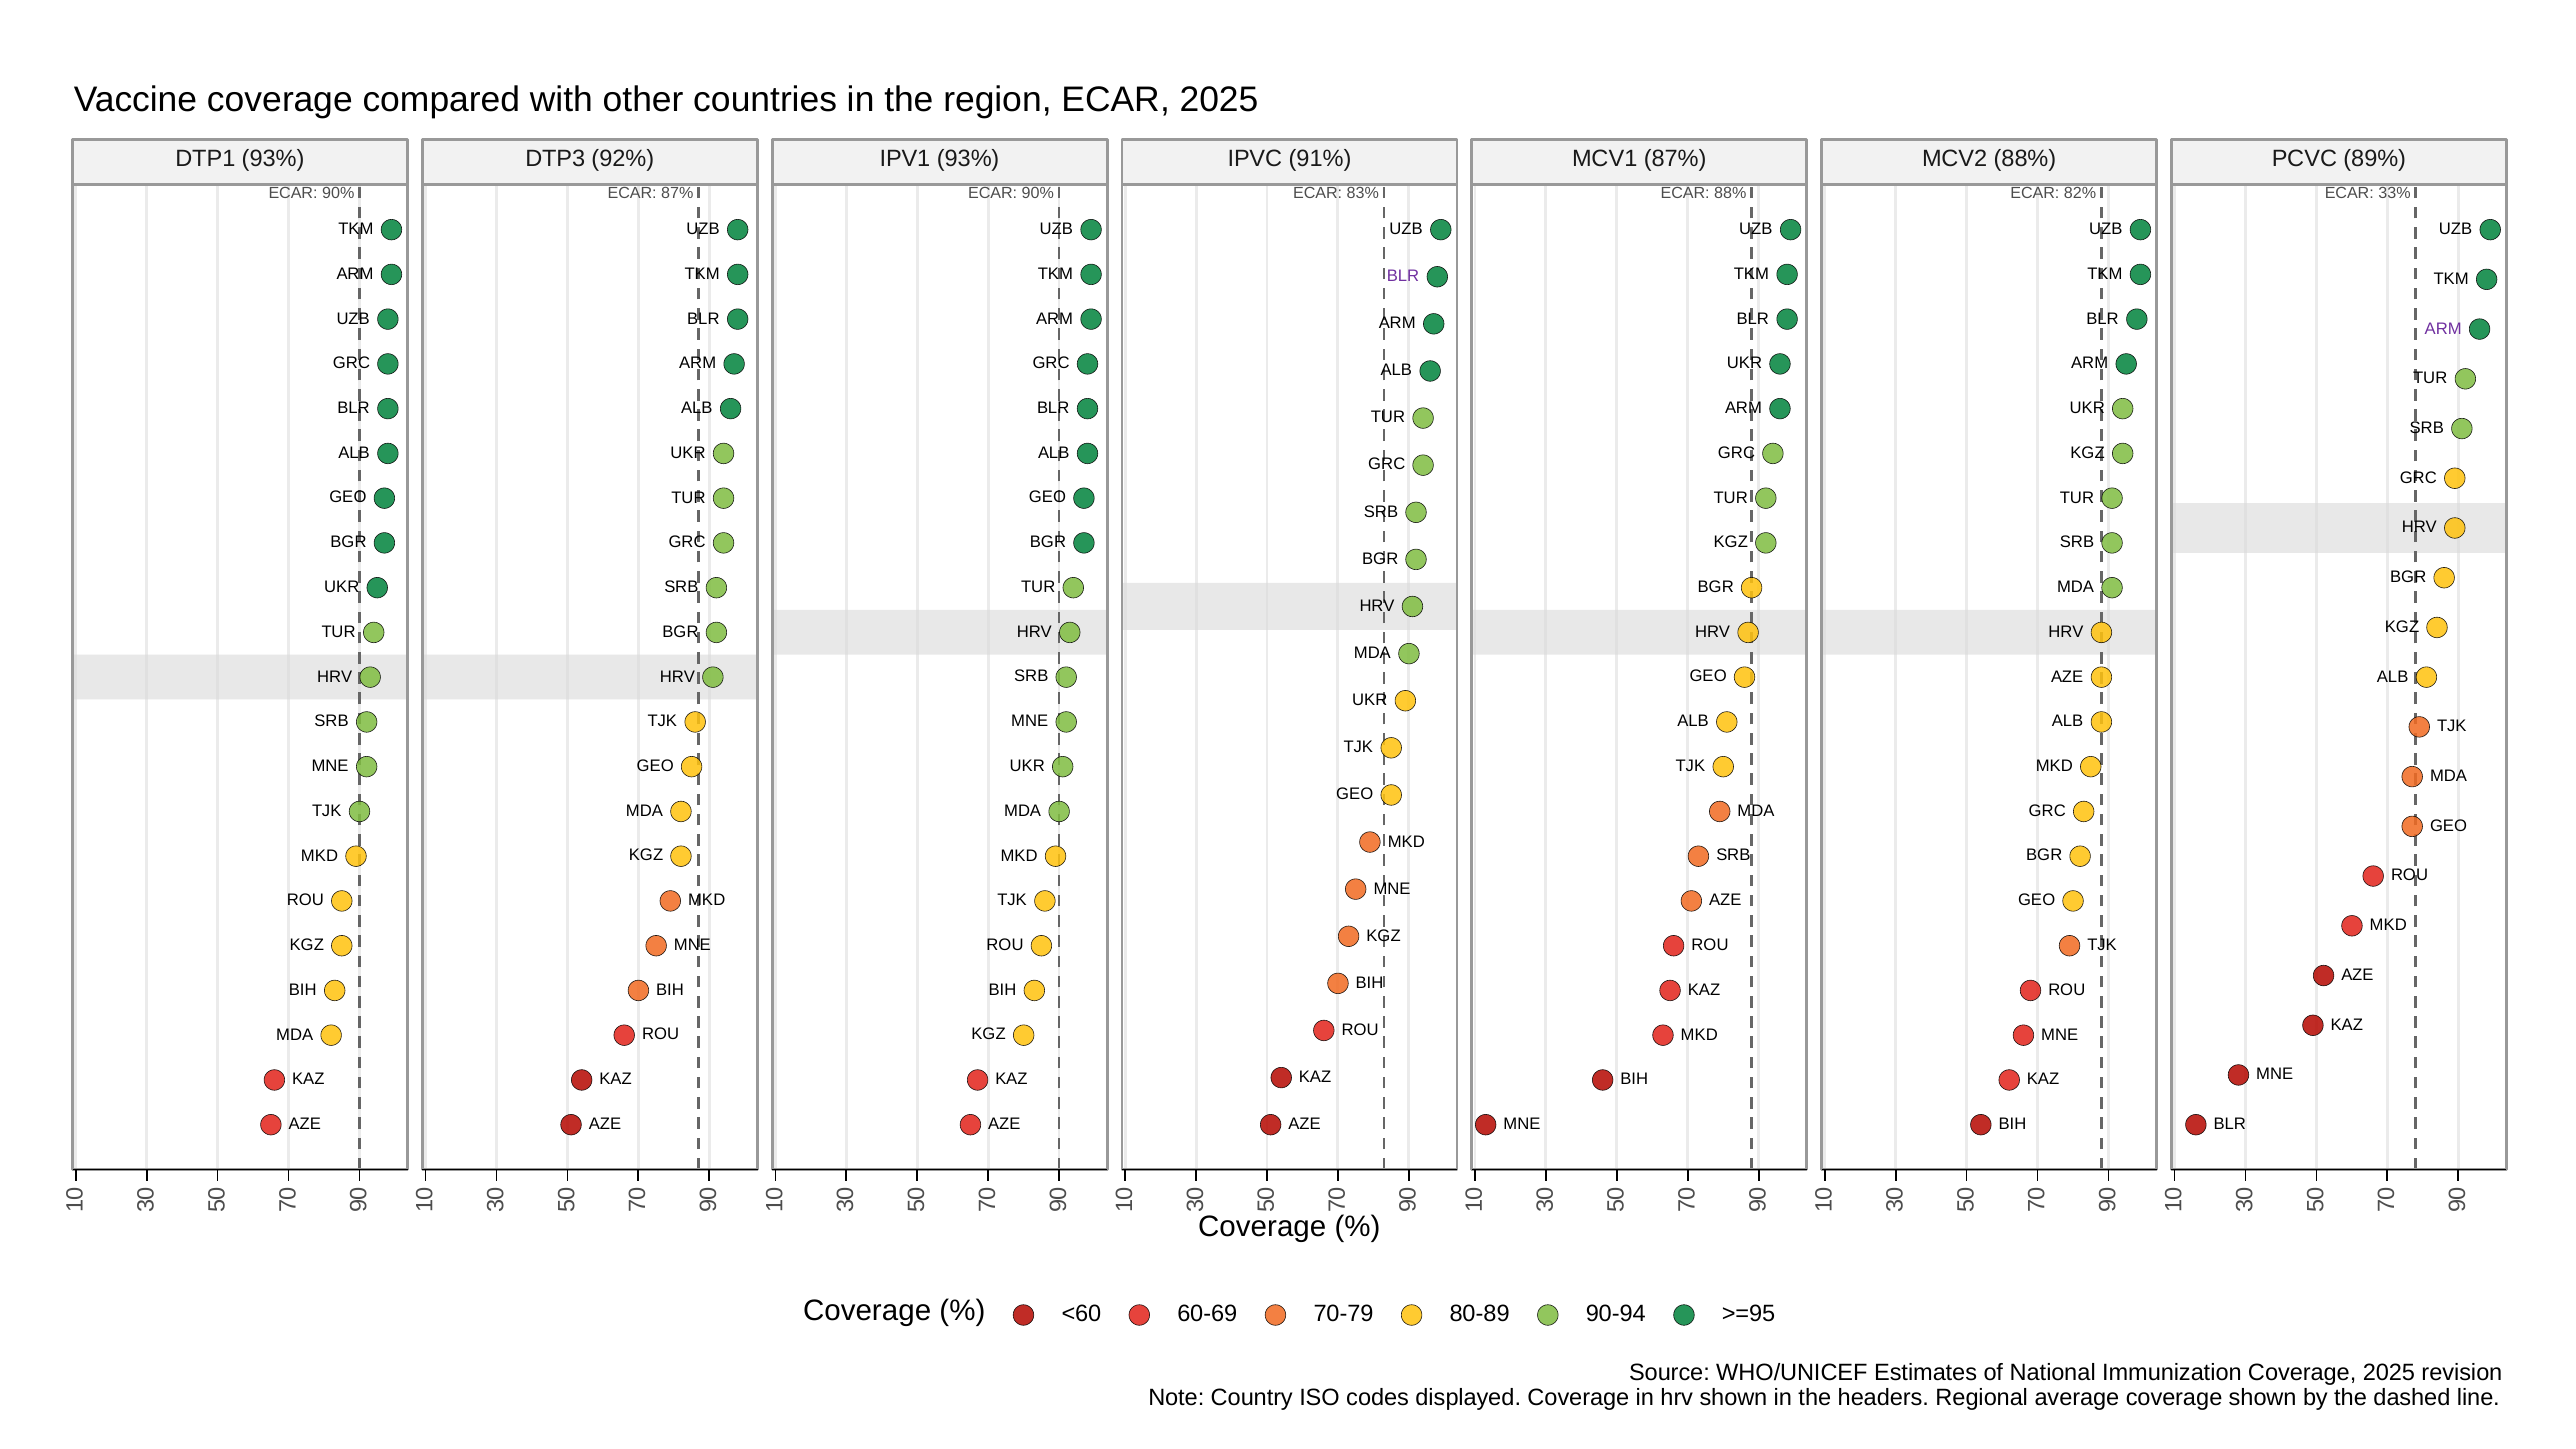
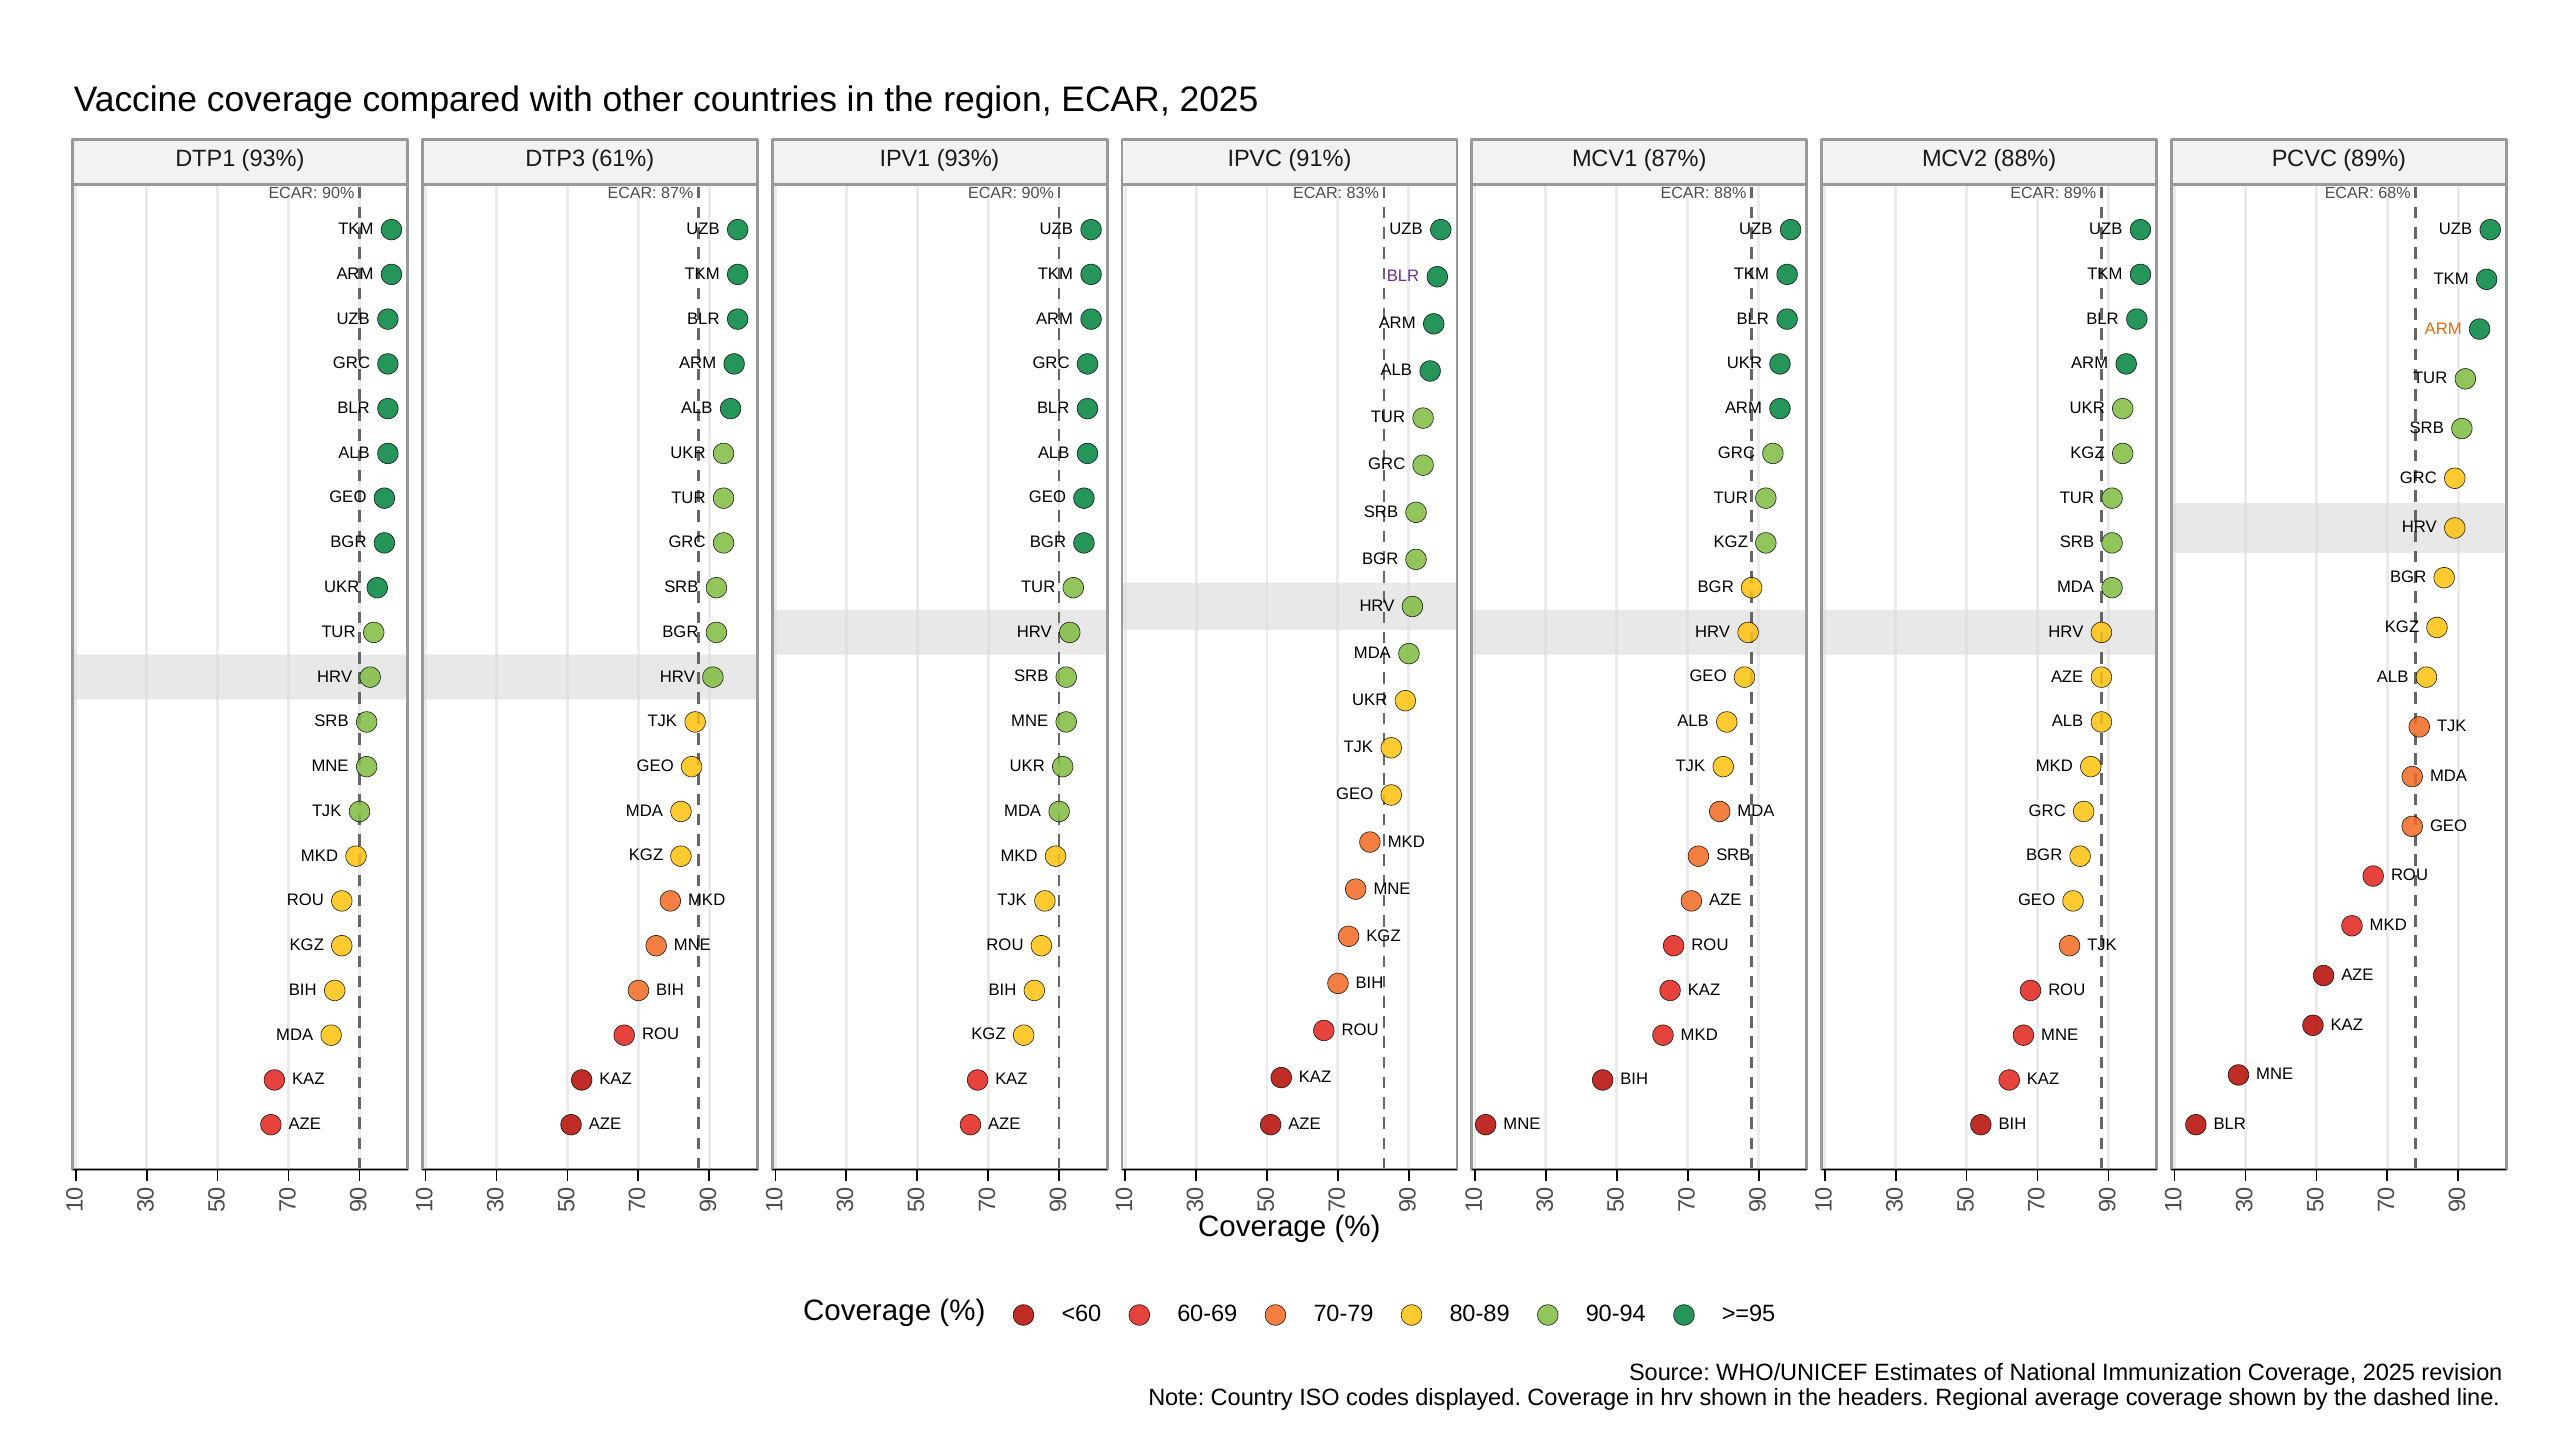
92%: 92% -> 61%
ECAR 82%: 82% -> 89%
33%: 33% -> 68%
ARM at (2443, 329) colour: purple -> orange
